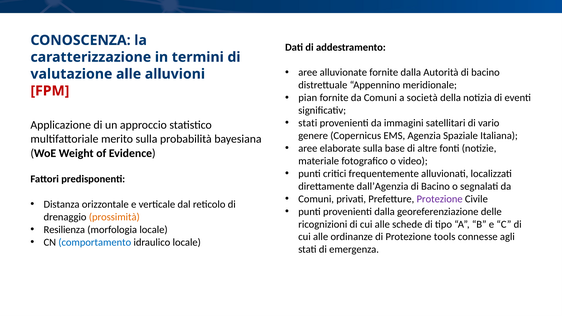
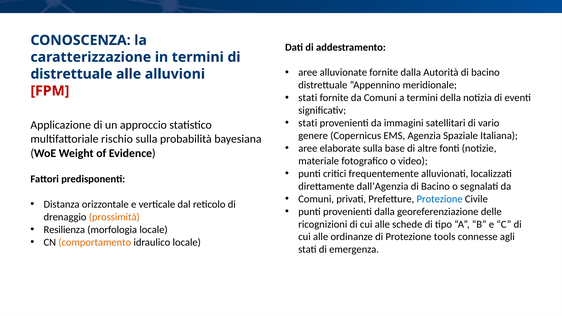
valutazione at (71, 74): valutazione -> distrettuale
pian at (308, 98): pian -> stati
a società: società -> termini
merito: merito -> rischio
Protezione at (440, 199) colour: purple -> blue
comportamento colour: blue -> orange
